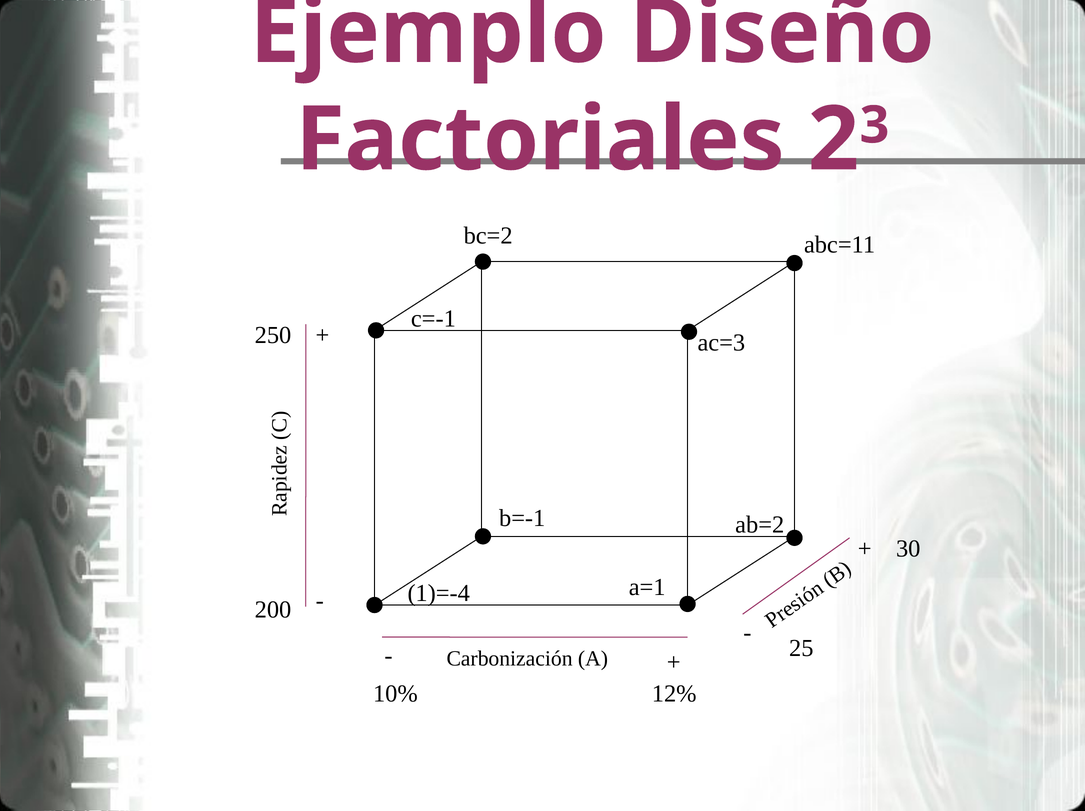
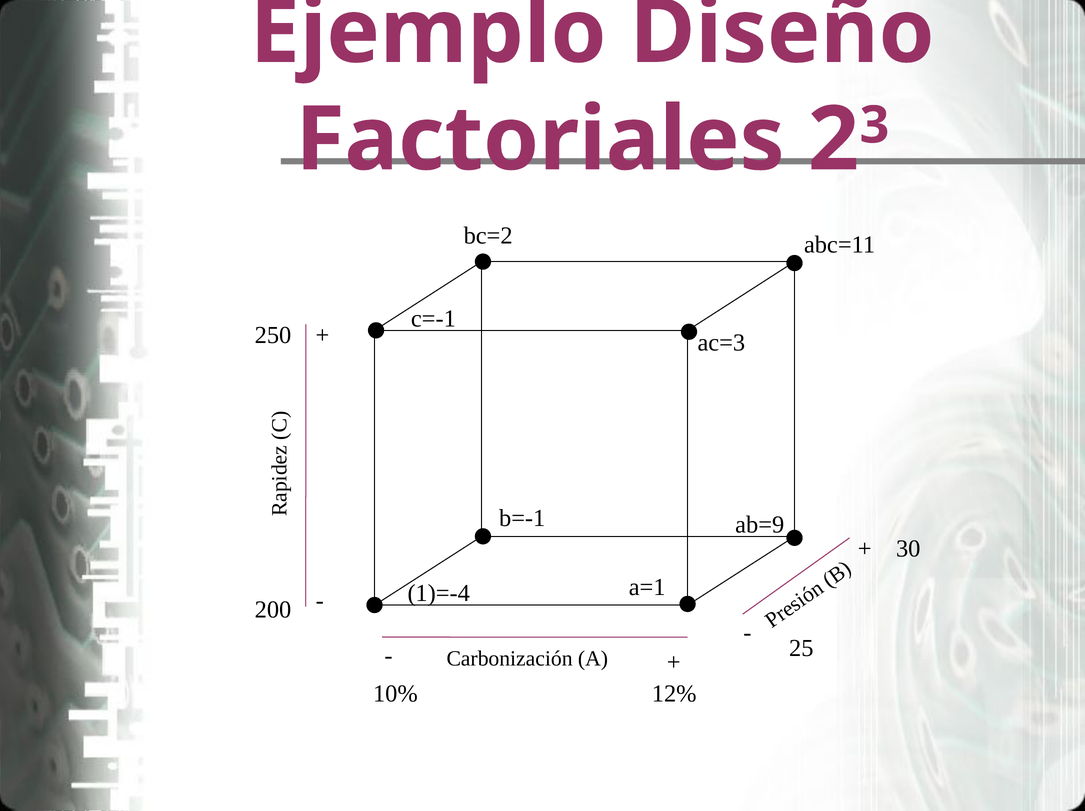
ab=2: ab=2 -> ab=9
